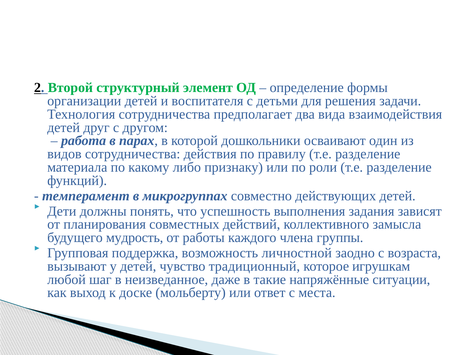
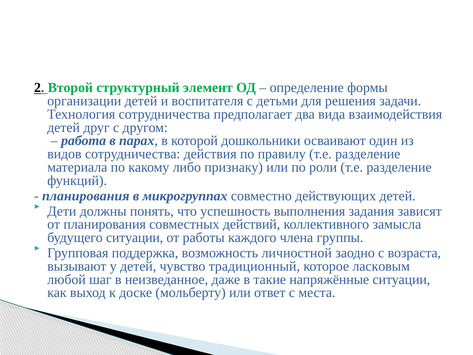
темперамент at (86, 196): темперамент -> планирования
будущего мудрость: мудрость -> ситуации
игрушкам: игрушкам -> ласковым
